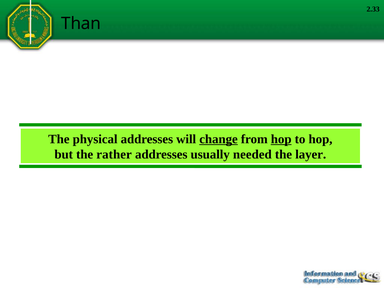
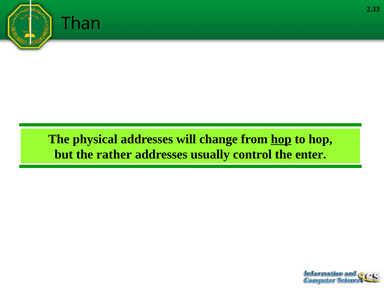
change underline: present -> none
needed: needed -> control
layer: layer -> enter
